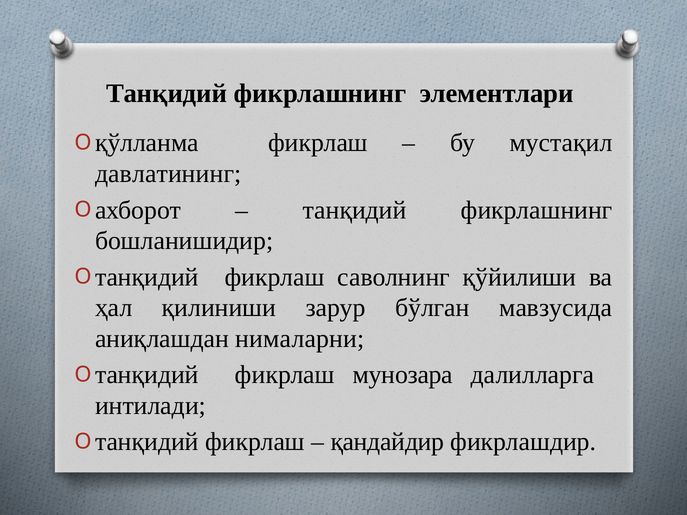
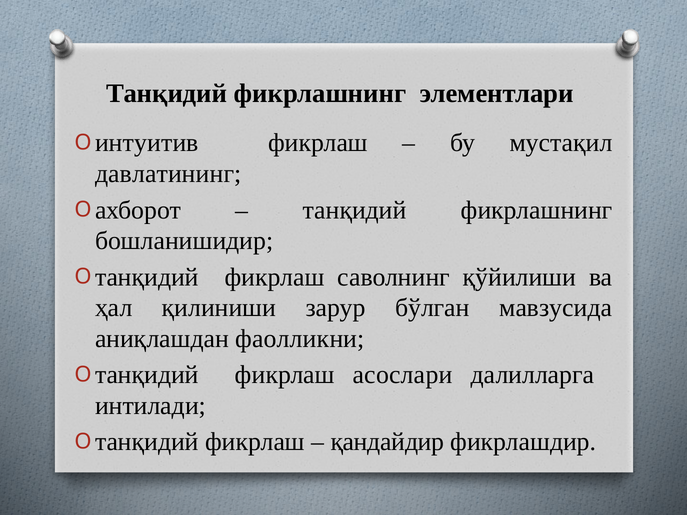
қўлланма: қўлланма -> интуитив
нималарни: нималарни -> фаолликни
мунозара: мунозара -> асослари
